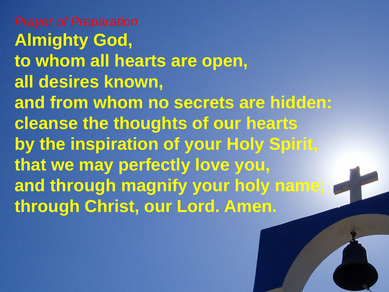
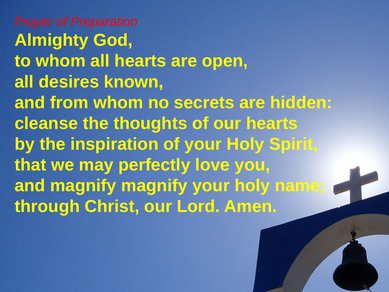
and through: through -> magnify
